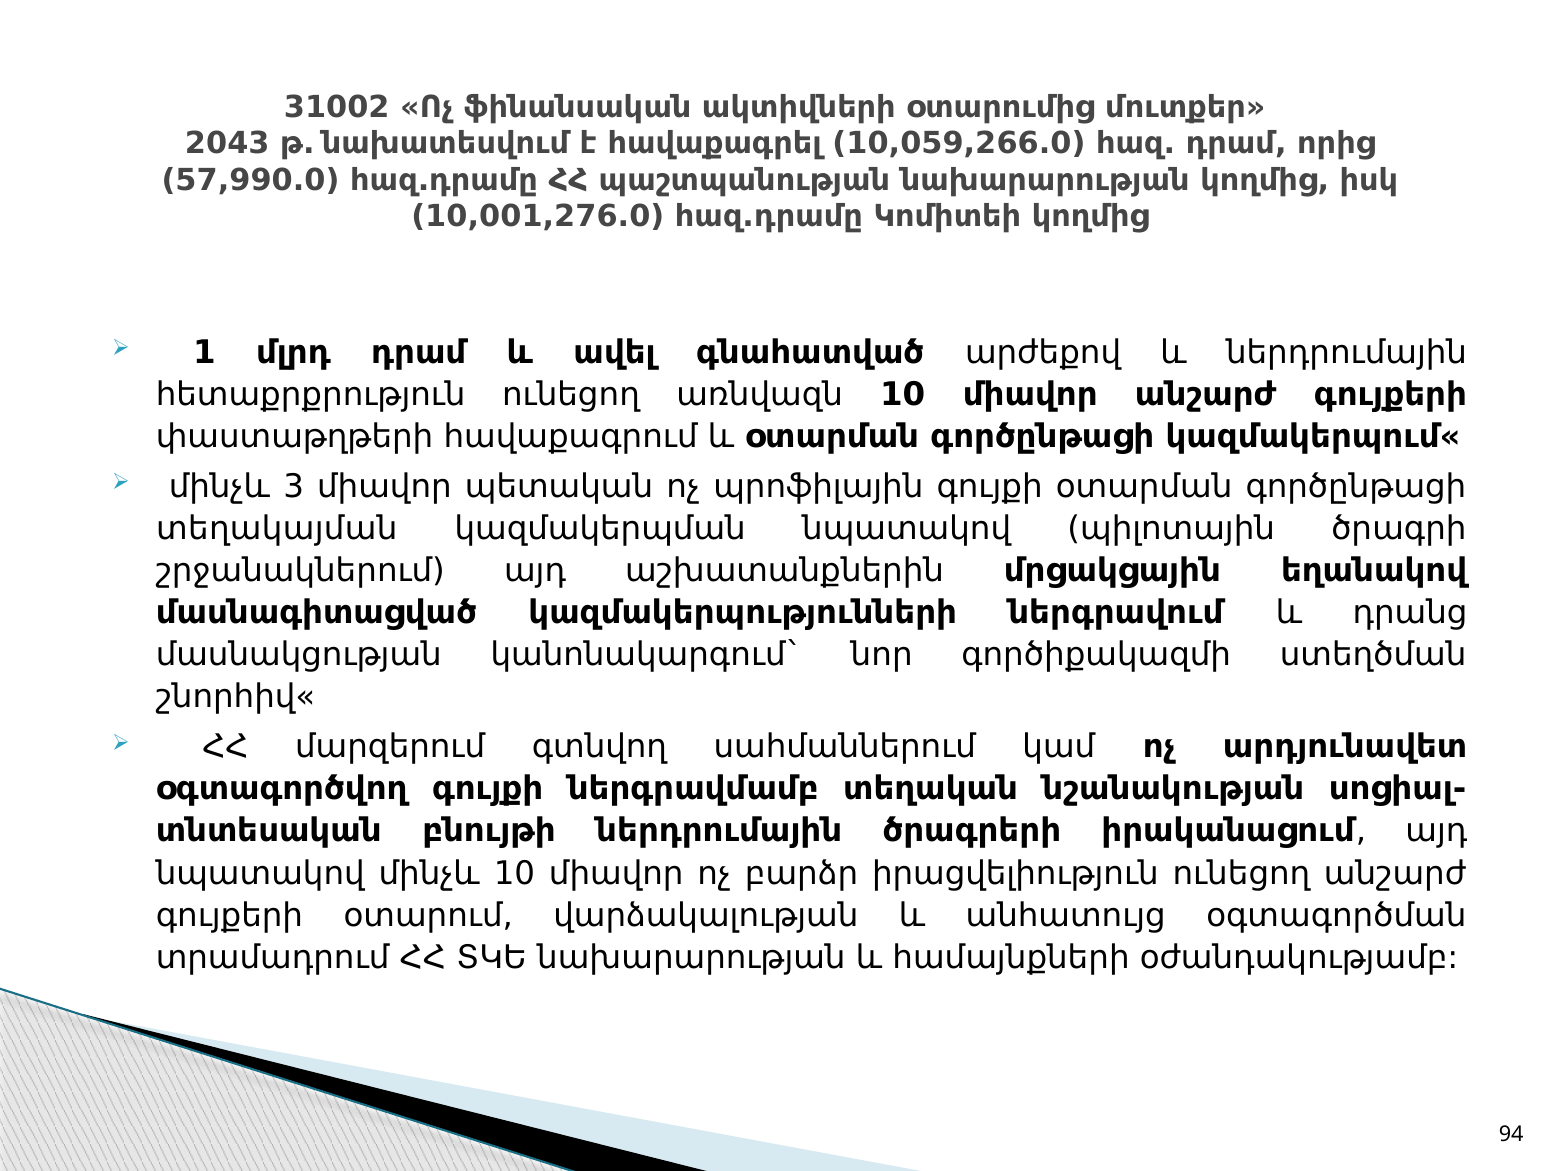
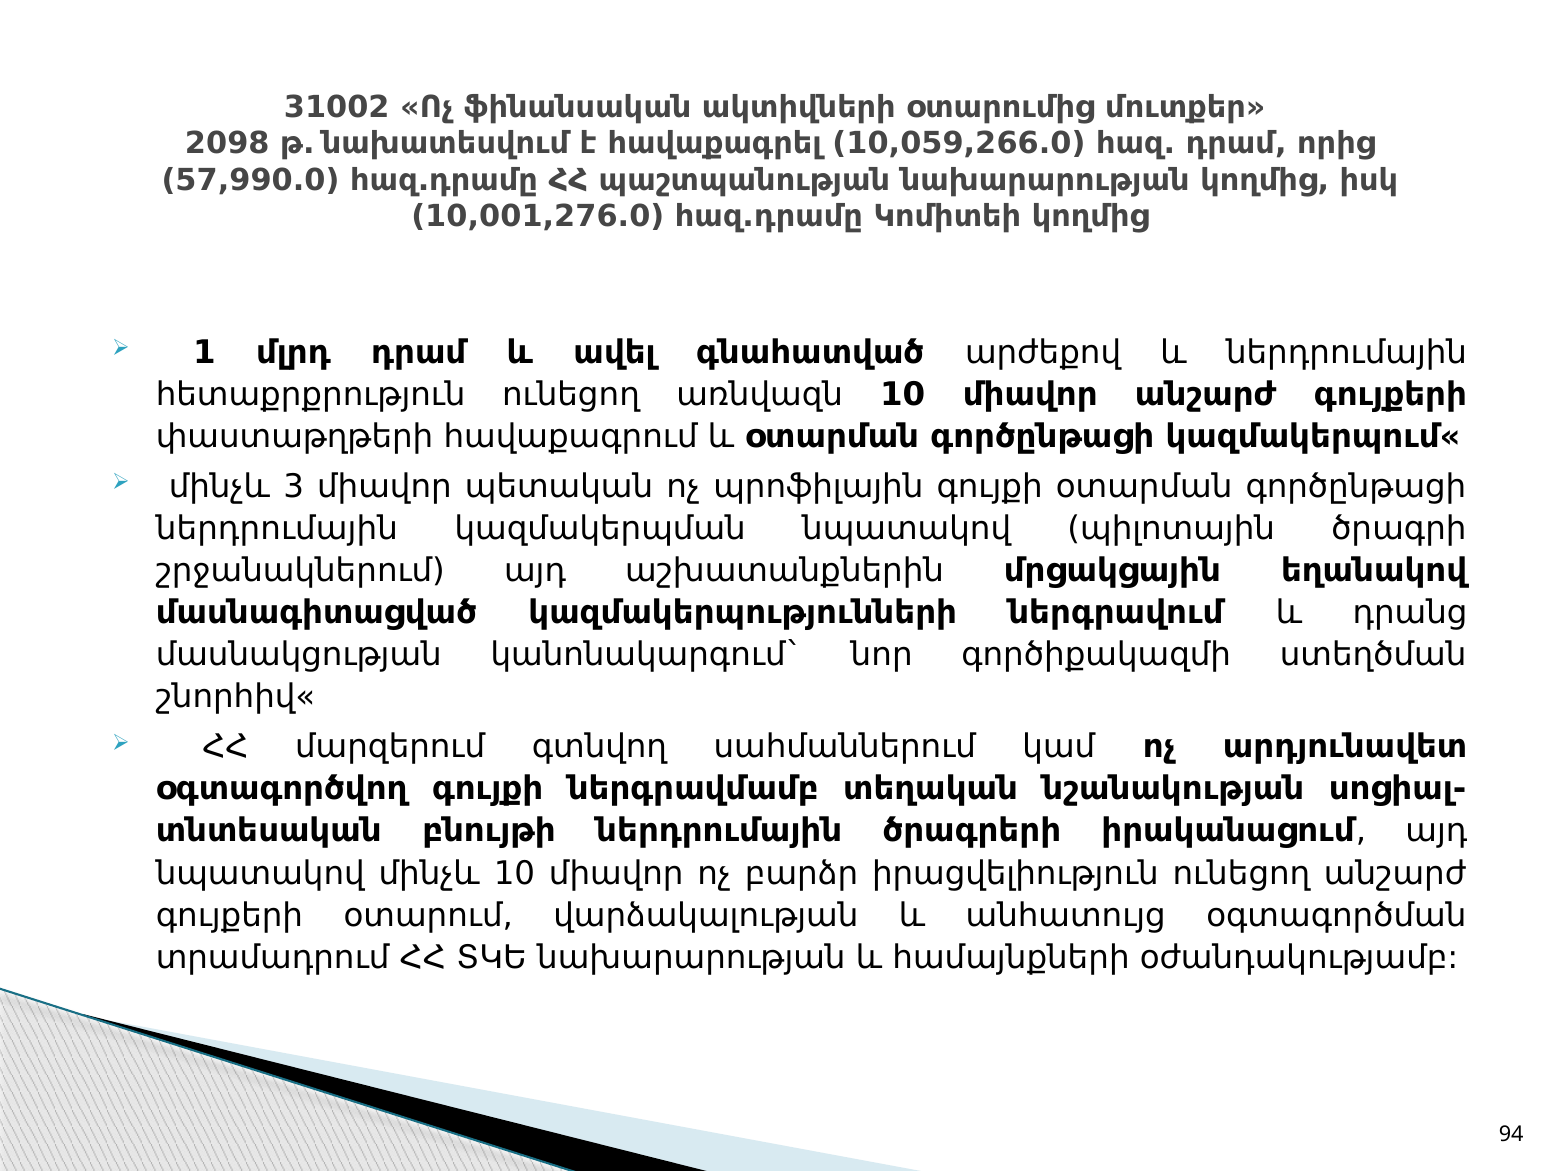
2043: 2043 -> 2098
տեղակայման at (277, 529): տեղակայման -> ներդրումային
